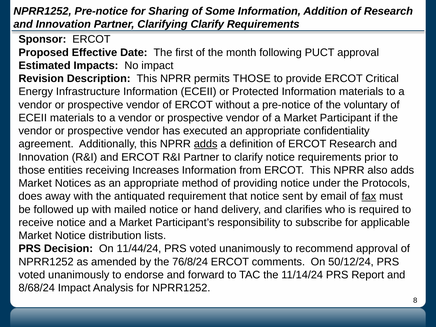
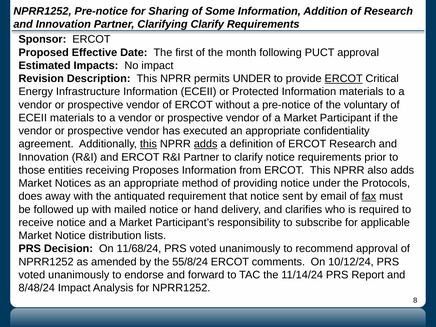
permits THOSE: THOSE -> UNDER
ERCOT at (344, 79) underline: none -> present
this at (148, 144) underline: none -> present
Increases: Increases -> Proposes
11/44/24: 11/44/24 -> 11/68/24
76/8/24: 76/8/24 -> 55/8/24
50/12/24: 50/12/24 -> 10/12/24
8/68/24: 8/68/24 -> 8/48/24
